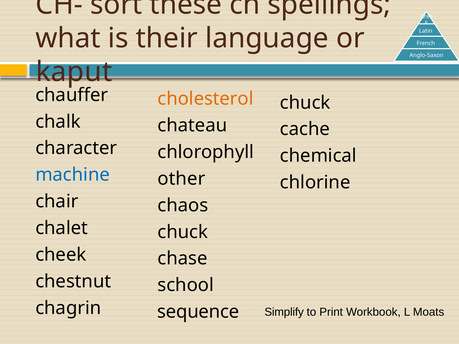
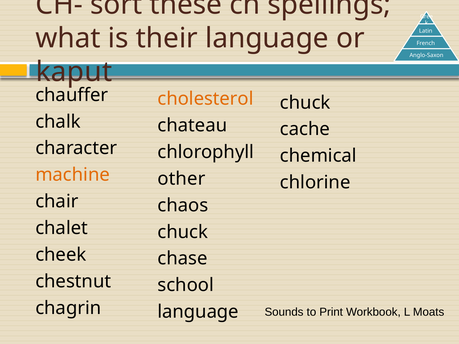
machine colour: blue -> orange
Simplify: Simplify -> Sounds
sequence at (198, 312): sequence -> language
